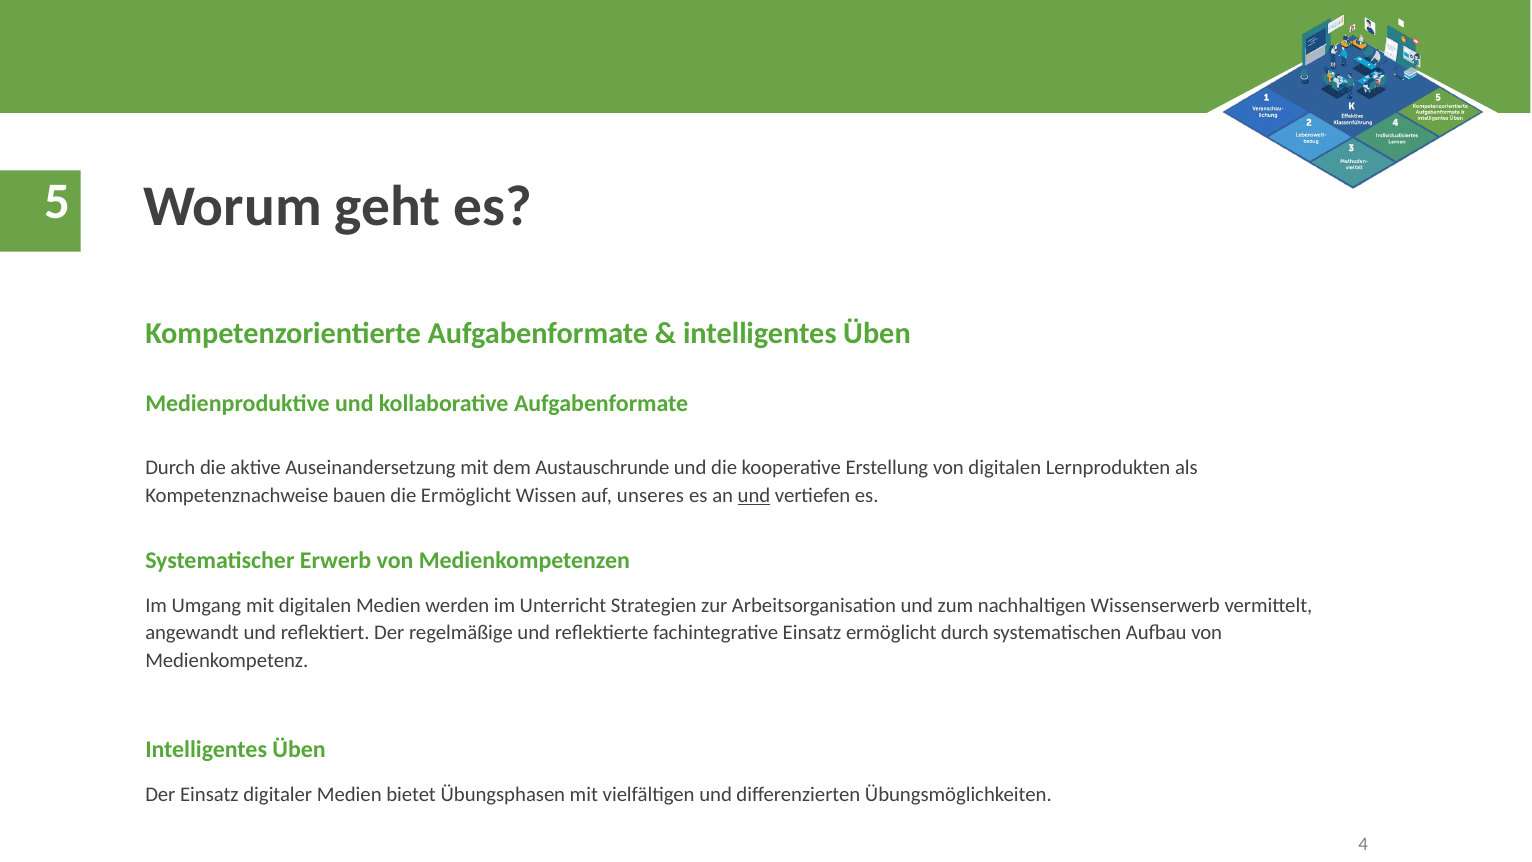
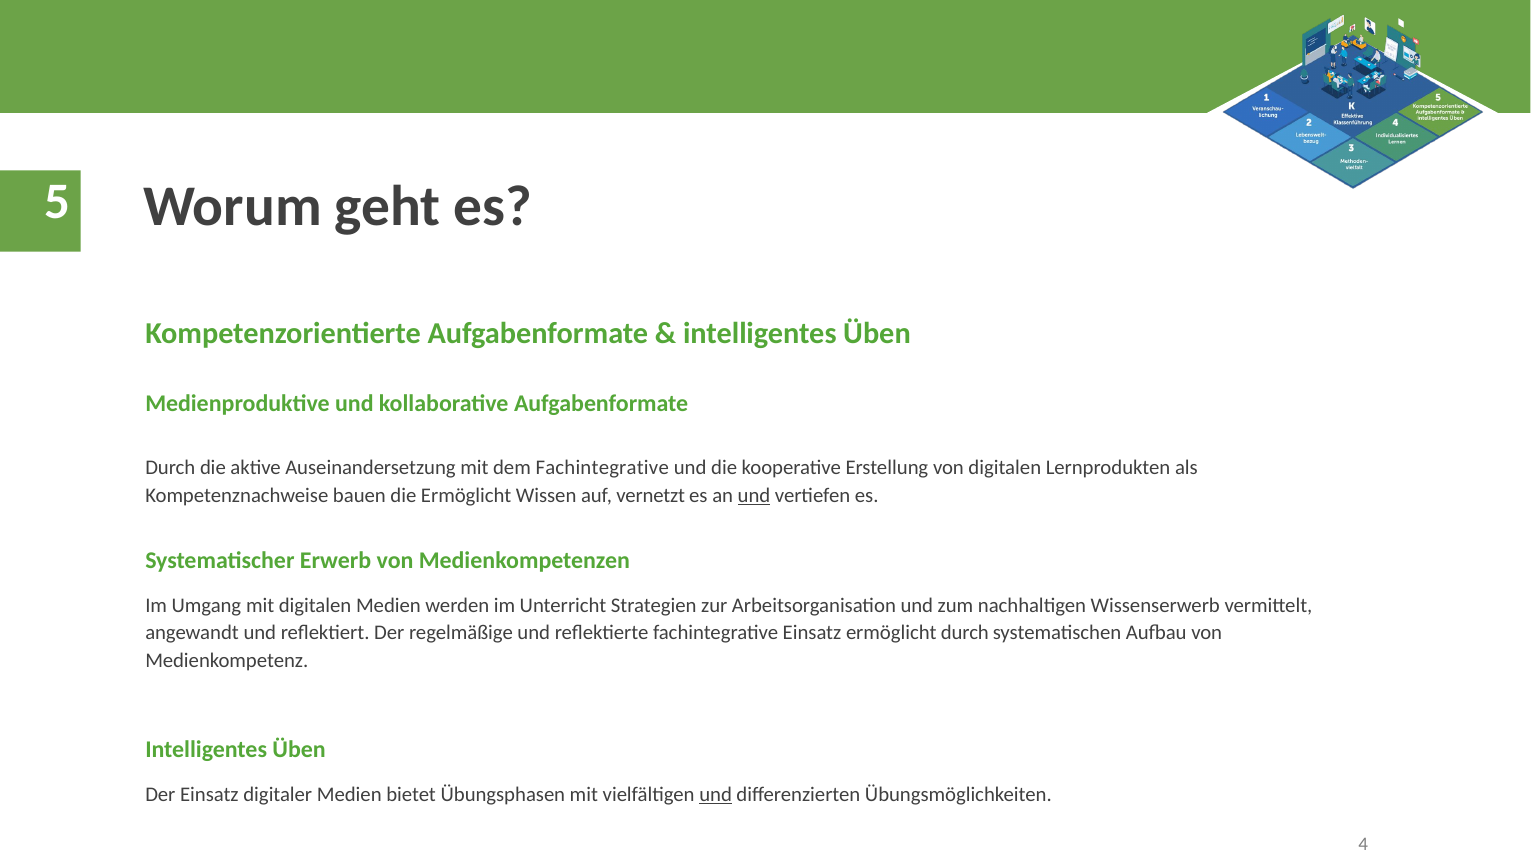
dem Austauschrunde: Austauschrunde -> Fachintegrative
unseres: unseres -> vernetzt
und at (716, 794) underline: none -> present
